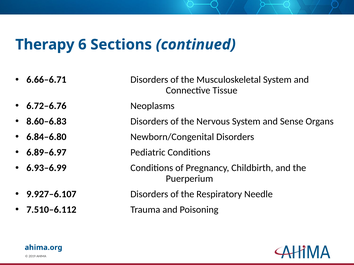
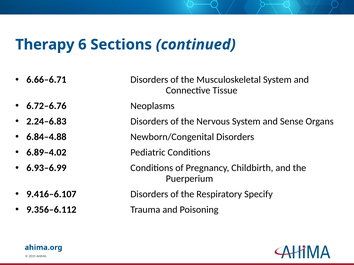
8.60–6.83: 8.60–6.83 -> 2.24–6.83
6.84–6.80: 6.84–6.80 -> 6.84–4.88
6.89–6.97: 6.89–6.97 -> 6.89–4.02
9.927–6.107: 9.927–6.107 -> 9.416–6.107
Needle: Needle -> Specify
7.510–6.112: 7.510–6.112 -> 9.356–6.112
